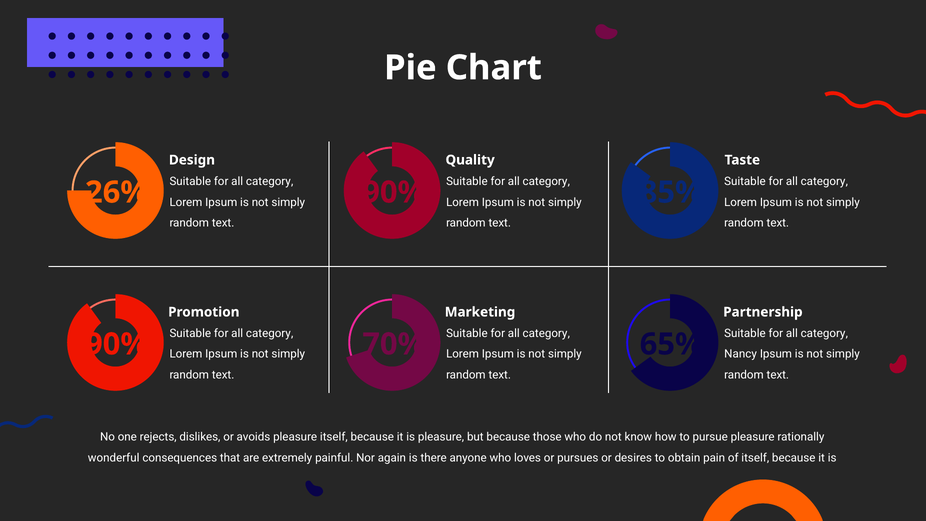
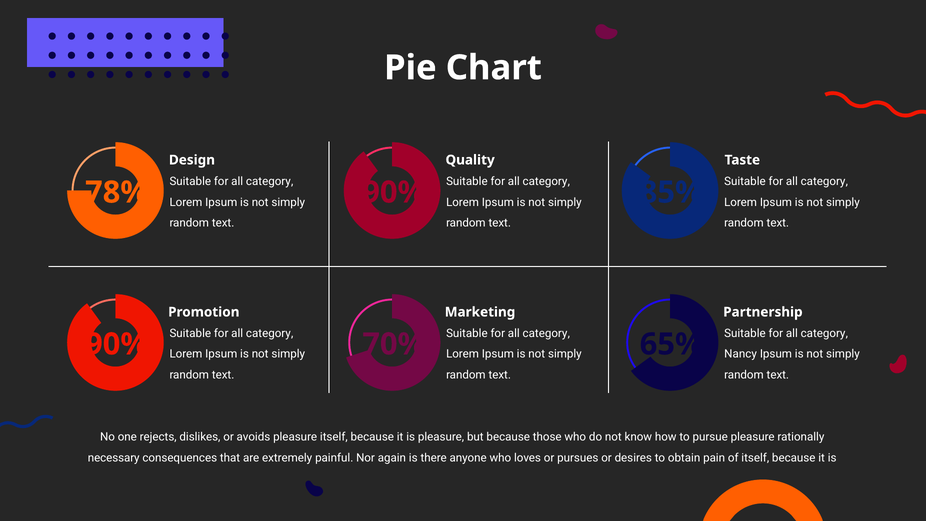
26%: 26% -> 78%
wonderful: wonderful -> necessary
